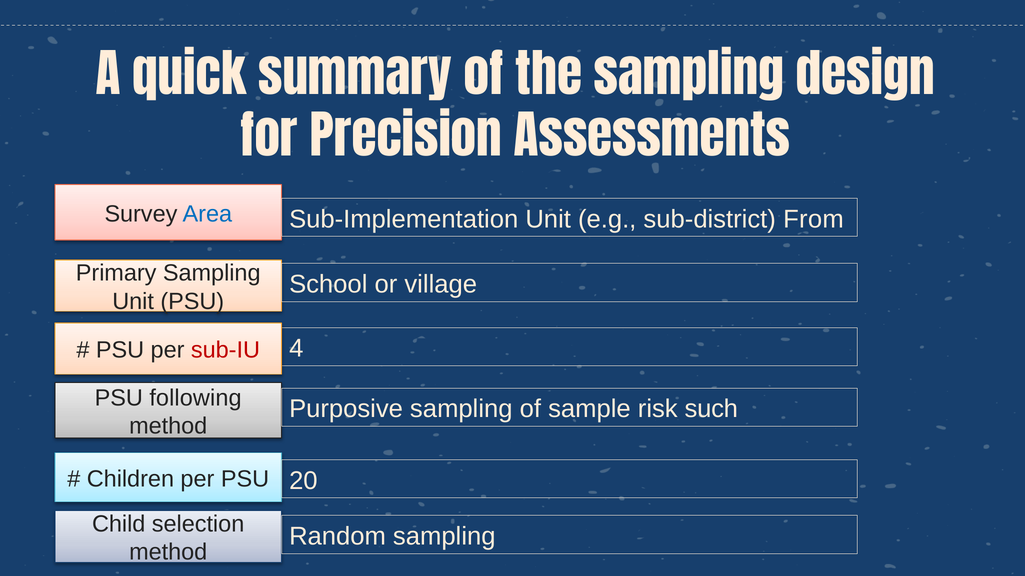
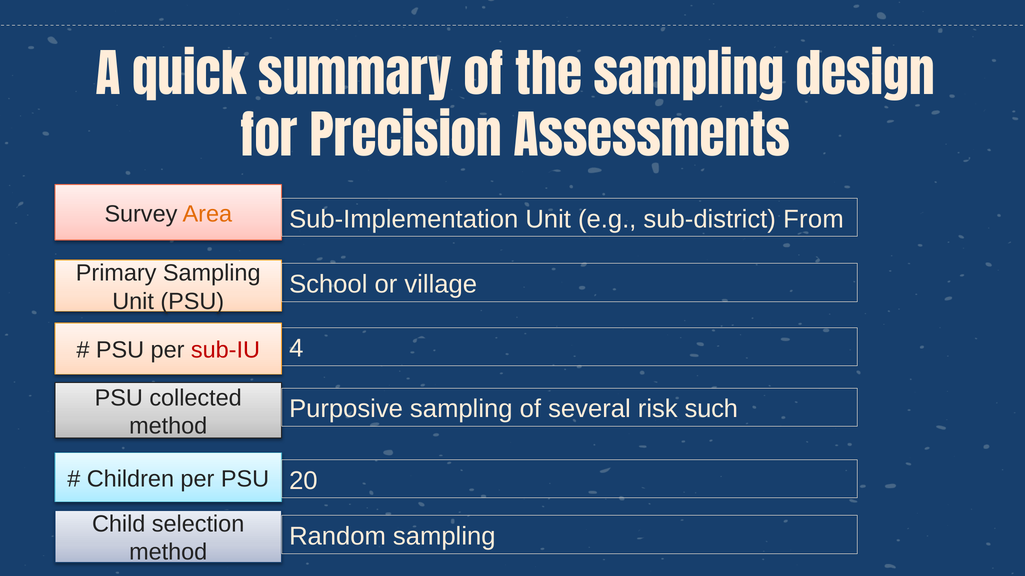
Area colour: blue -> orange
following: following -> collected
sample: sample -> several
